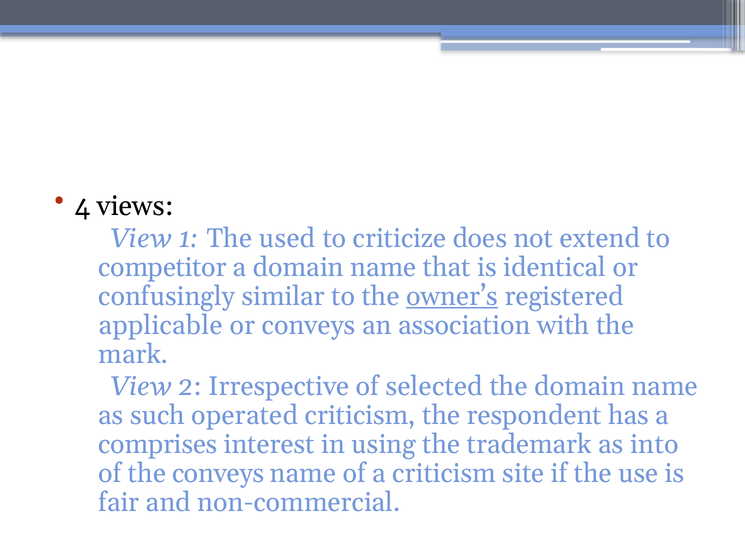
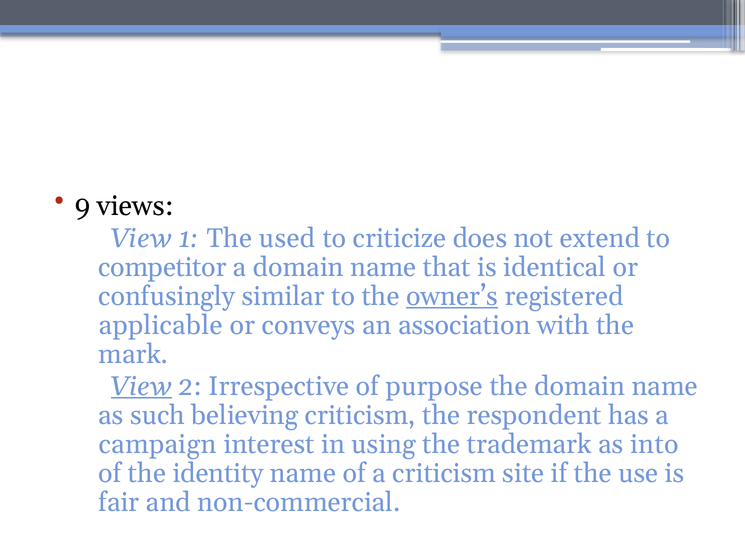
4: 4 -> 9
View at (141, 386) underline: none -> present
selected: selected -> purpose
operated: operated -> believing
comprises: comprises -> campaign
the conveys: conveys -> identity
